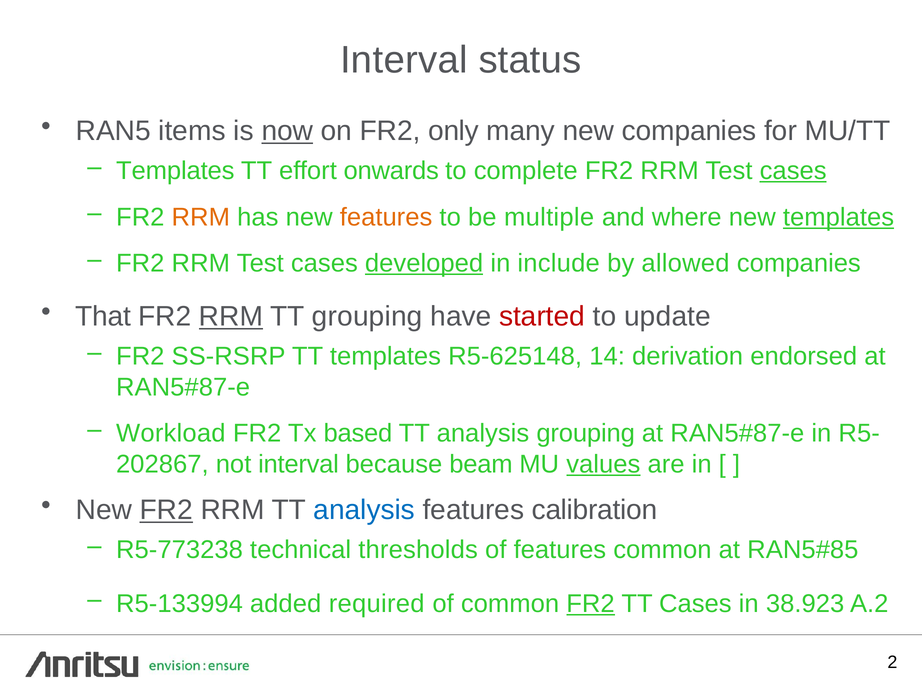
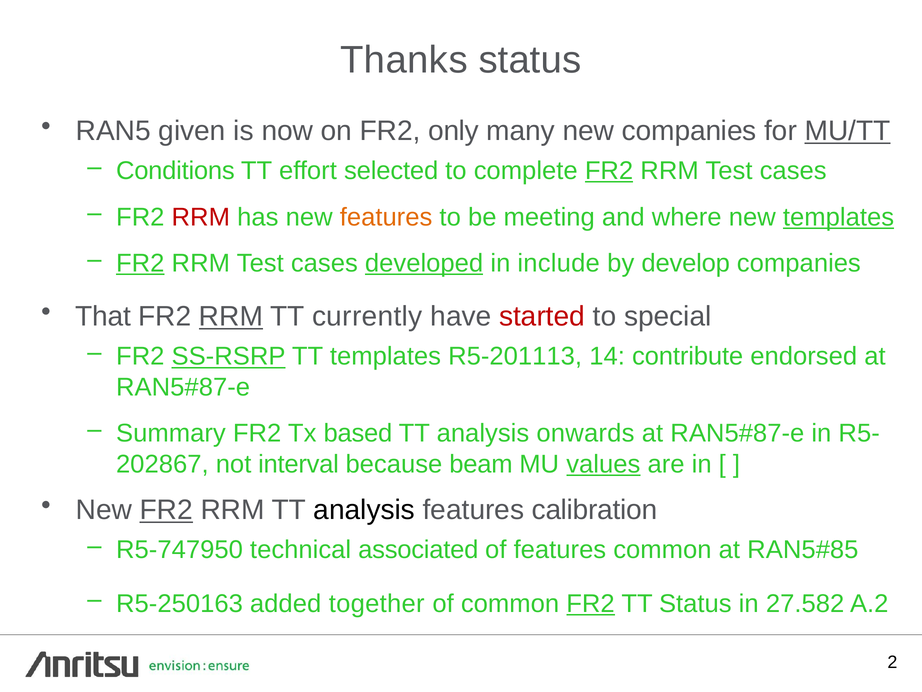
Interval at (404, 60): Interval -> Thanks
items: items -> given
now underline: present -> none
MU/TT underline: none -> present
Templates at (175, 171): Templates -> Conditions
onwards: onwards -> selected
FR2 at (609, 171) underline: none -> present
cases at (793, 171) underline: present -> none
RRM at (201, 217) colour: orange -> red
multiple: multiple -> meeting
FR2 at (140, 263) underline: none -> present
allowed: allowed -> develop
TT grouping: grouping -> currently
update: update -> special
SS-RSRP underline: none -> present
R5-625148: R5-625148 -> R5-201113
derivation: derivation -> contribute
Workload: Workload -> Summary
analysis grouping: grouping -> onwards
analysis at (364, 510) colour: blue -> black
R5-773238: R5-773238 -> R5-747950
thresholds: thresholds -> associated
R5-133994: R5-133994 -> R5-250163
required: required -> together
TT Cases: Cases -> Status
38.923: 38.923 -> 27.582
